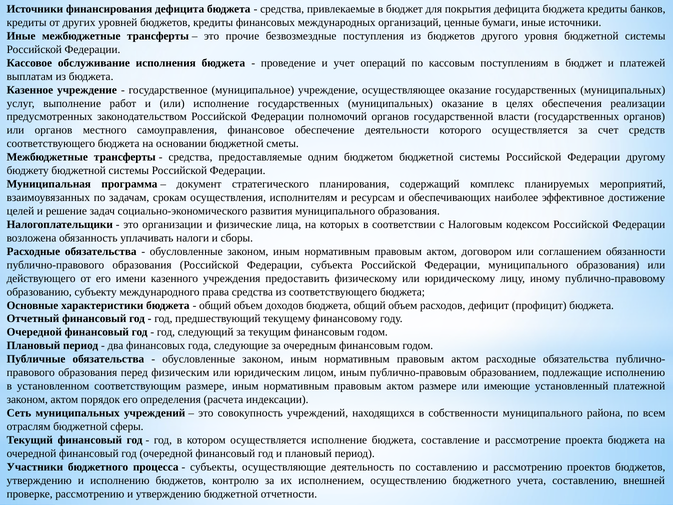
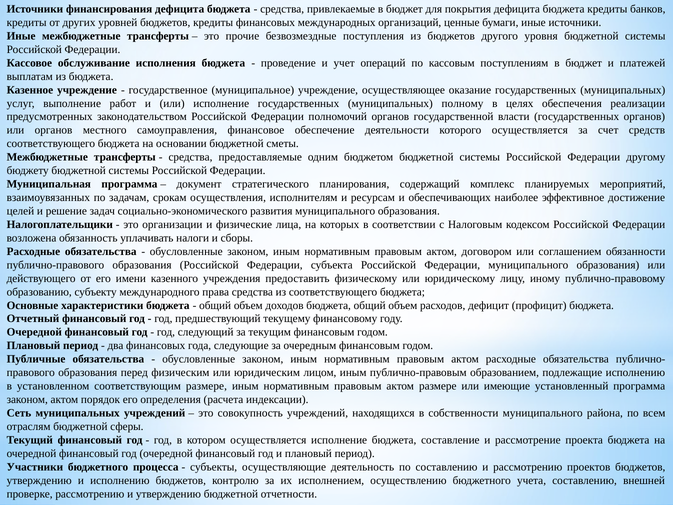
муниципальных оказание: оказание -> полному
установленный платежной: платежной -> программа
